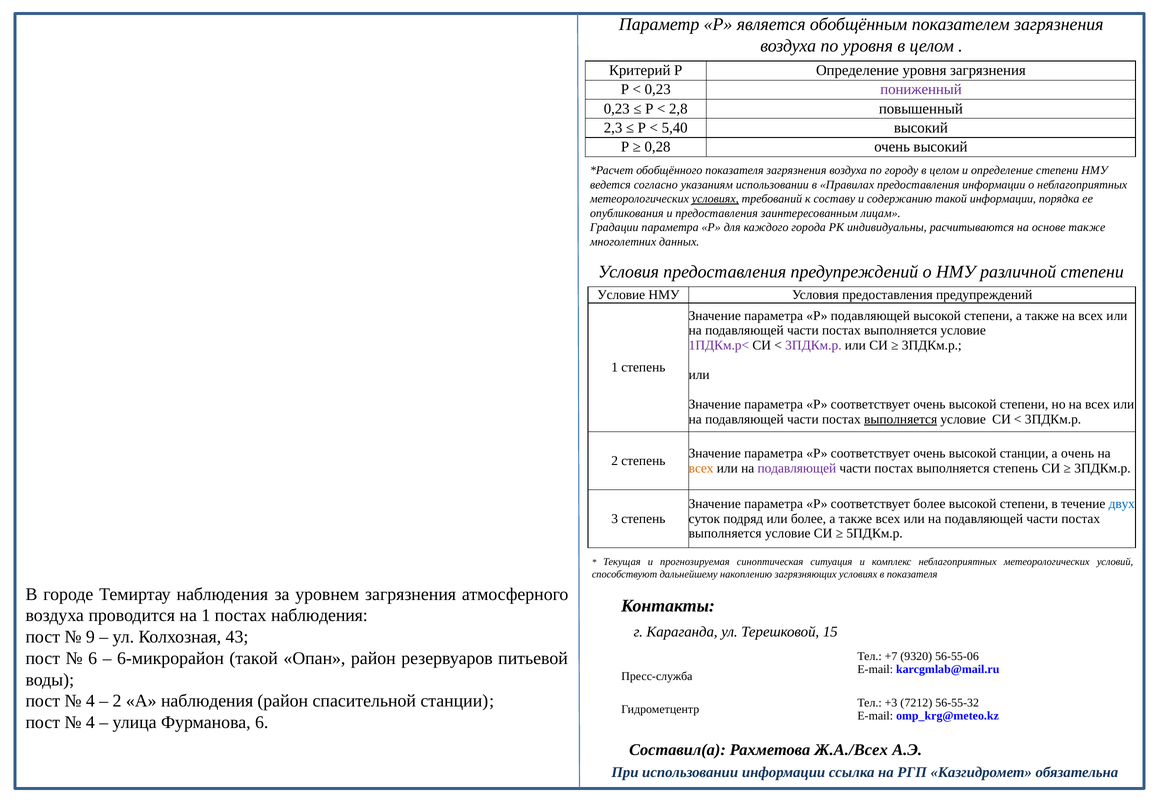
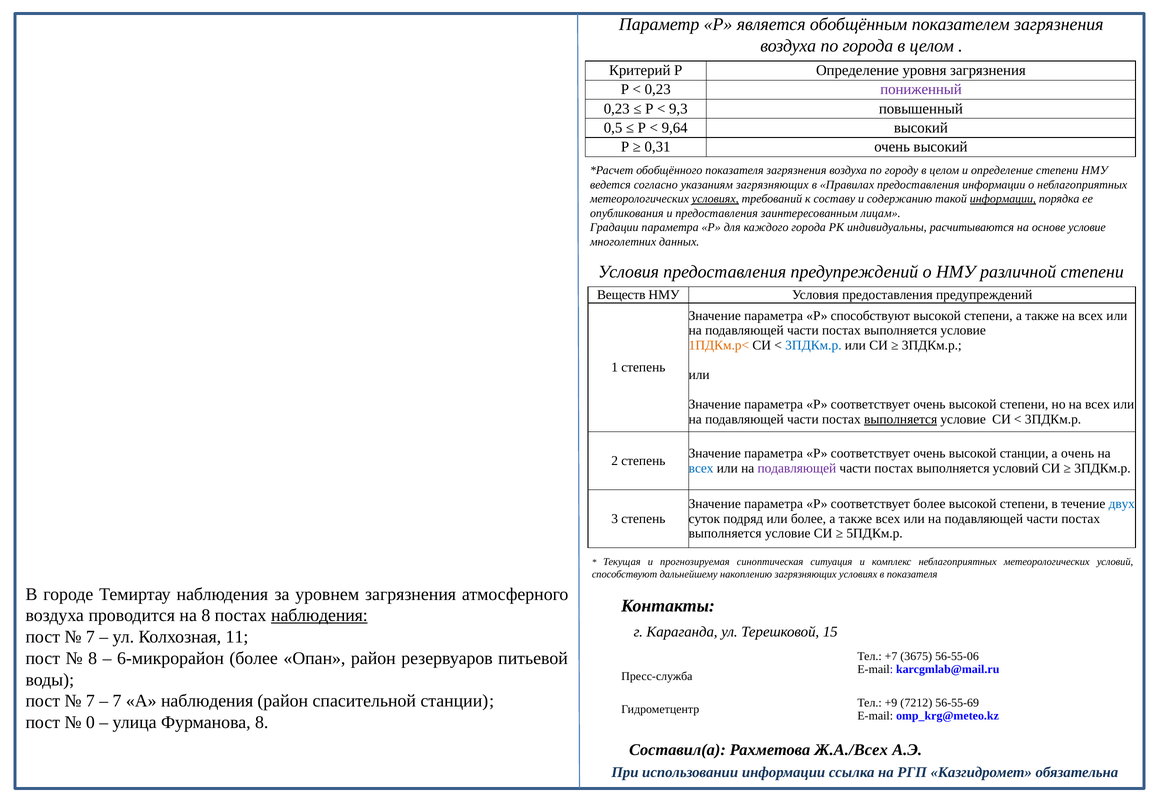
по уровня: уровня -> города
2,8: 2,8 -> 9,3
2,3: 2,3 -> 0,5
5,40: 5,40 -> 9,64
0,28: 0,28 -> 0,31
указаниям использовании: использовании -> загрязняющих
информации at (1003, 199) underline: none -> present
основе также: также -> условие
Условие at (621, 295): Условие -> Веществ
Р подавляющей: подавляющей -> способствуют
1ПДКм.р< colour: purple -> orange
3ПДКм.р at (813, 345) colour: purple -> blue
всех at (701, 468) colour: orange -> blue
выполняется степень: степень -> условий
на 1: 1 -> 8
наблюдения at (319, 616) underline: none -> present
9 at (90, 637): 9 -> 7
43: 43 -> 11
6 at (93, 659): 6 -> 8
6-микрорайон такой: такой -> более
9320: 9320 -> 3675
4 at (90, 701): 4 -> 7
2 at (117, 701): 2 -> 7
+3: +3 -> +9
56-55-32: 56-55-32 -> 56-55-69
4 at (90, 723): 4 -> 0
Фурманова 6: 6 -> 8
